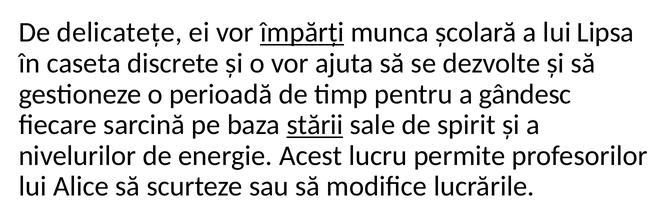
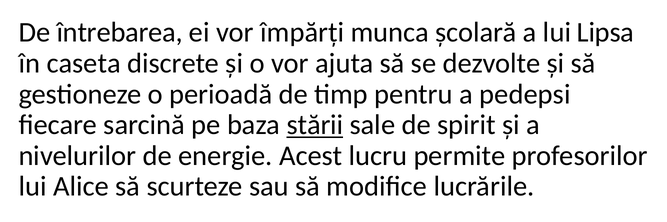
delicatețe: delicatețe -> întrebarea
împărți underline: present -> none
gândesc: gândesc -> pedepsi
